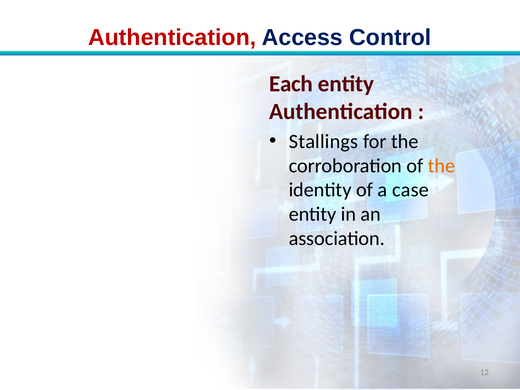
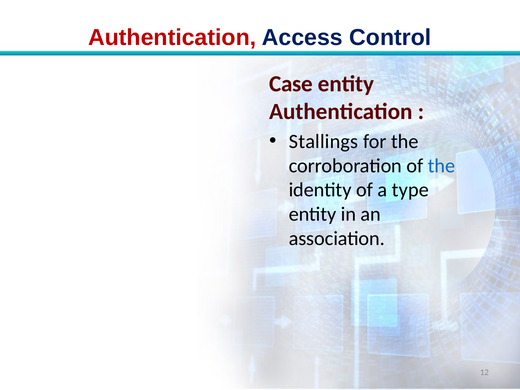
Each: Each -> Case
the at (442, 166) colour: orange -> blue
case: case -> type
